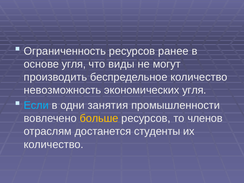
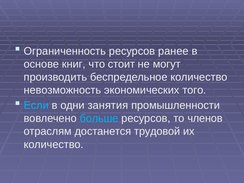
основе угля: угля -> книг
виды: виды -> стоит
экономических угля: угля -> того
больше colour: yellow -> light blue
студенты: студенты -> трудовой
